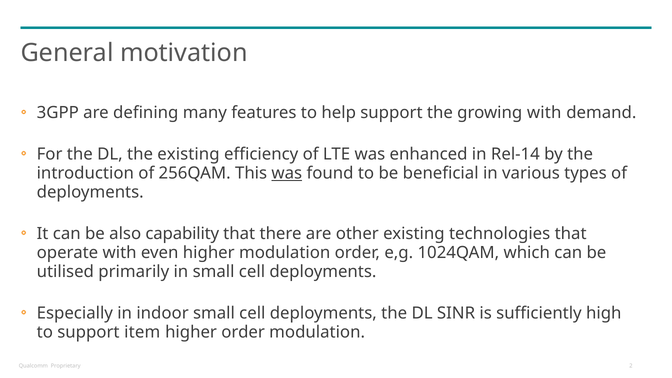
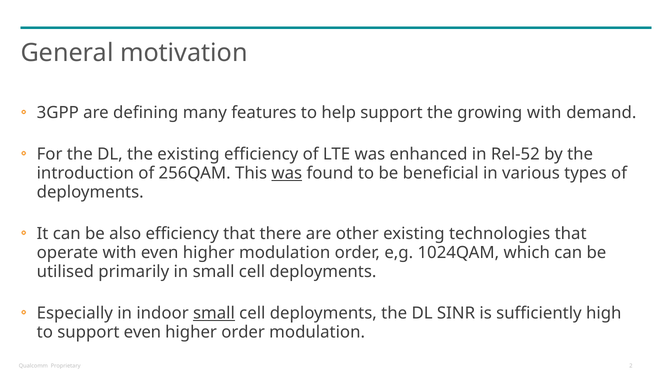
Rel-14: Rel-14 -> Rel-52
also capability: capability -> efficiency
small at (214, 313) underline: none -> present
support item: item -> even
